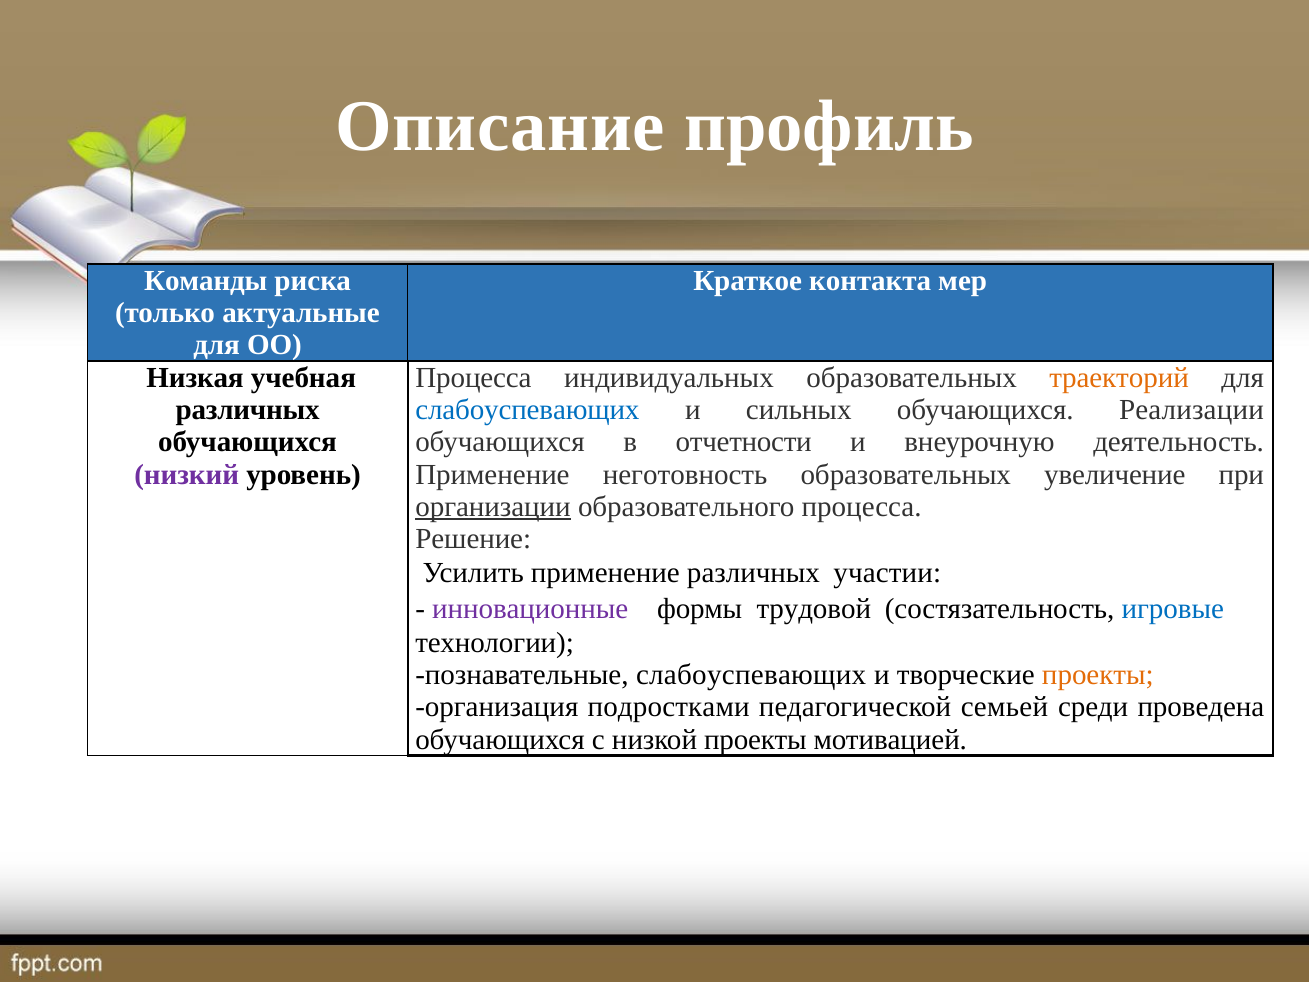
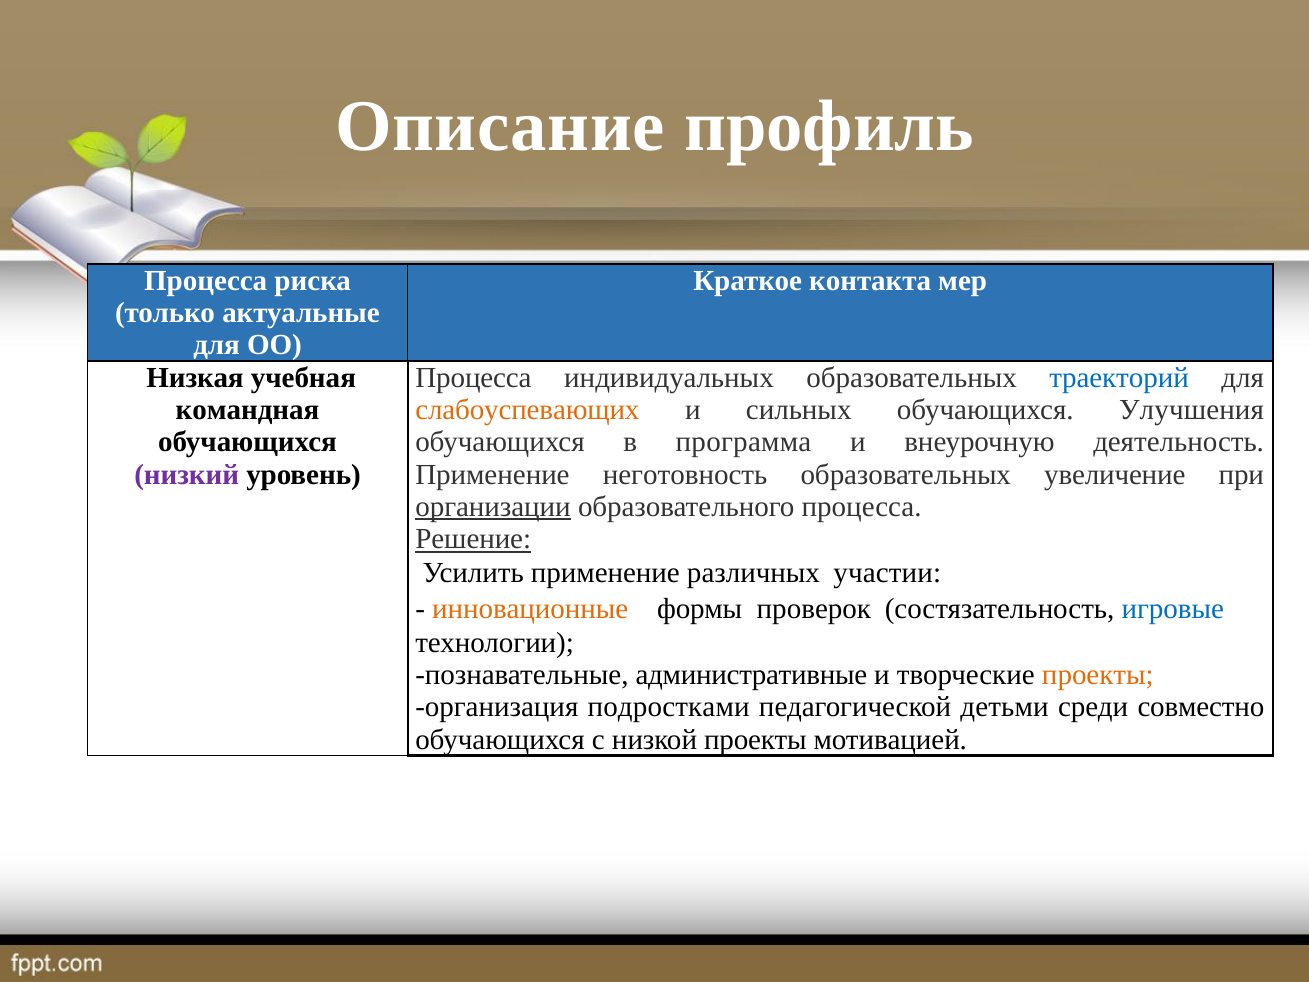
Команды at (206, 281): Команды -> Процесса
траекторий colour: orange -> blue
различных at (248, 410): различных -> командная
слабоуспевающих at (527, 410) colour: blue -> orange
Реализации: Реализации -> Улучшения
отчетности: отчетности -> программа
Решение underline: none -> present
инновационные colour: purple -> orange
трудовой: трудовой -> проверок
познавательные слабоуспевающих: слабоуспевающих -> административные
семьей: семьей -> детьми
проведена: проведена -> совместно
